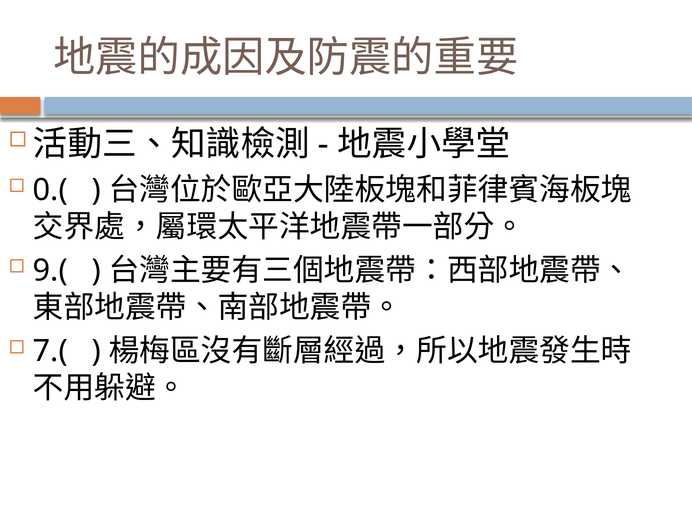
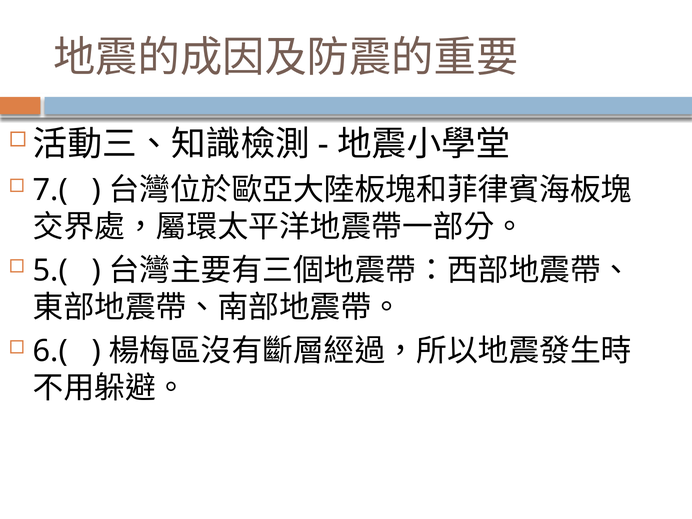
0.(: 0.( -> 7.(
9.(: 9.( -> 5.(
7.(: 7.( -> 6.(
